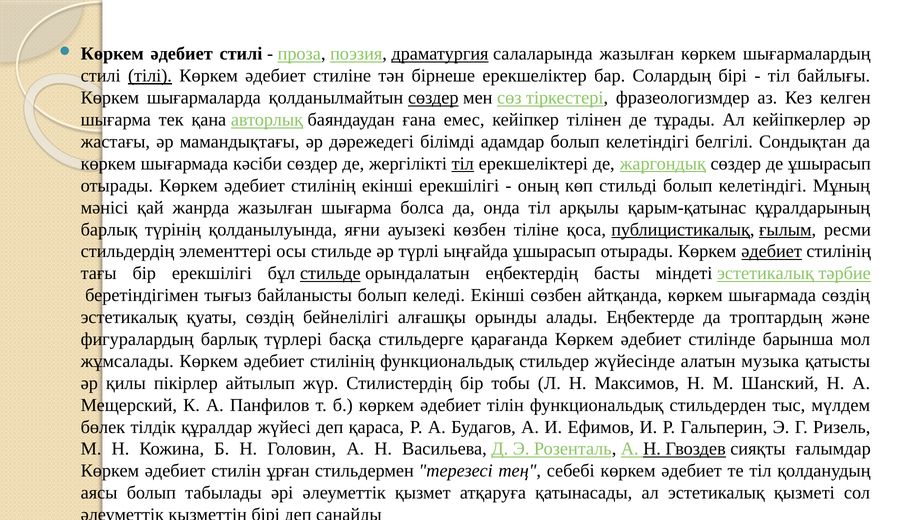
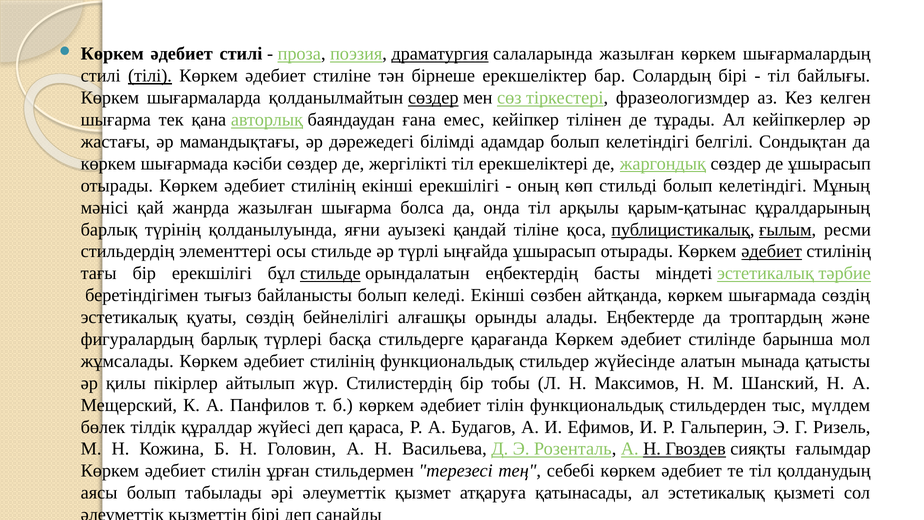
тіл at (463, 164) underline: present -> none
көзбен: көзбен -> қандай
музыка: музыка -> мынада
